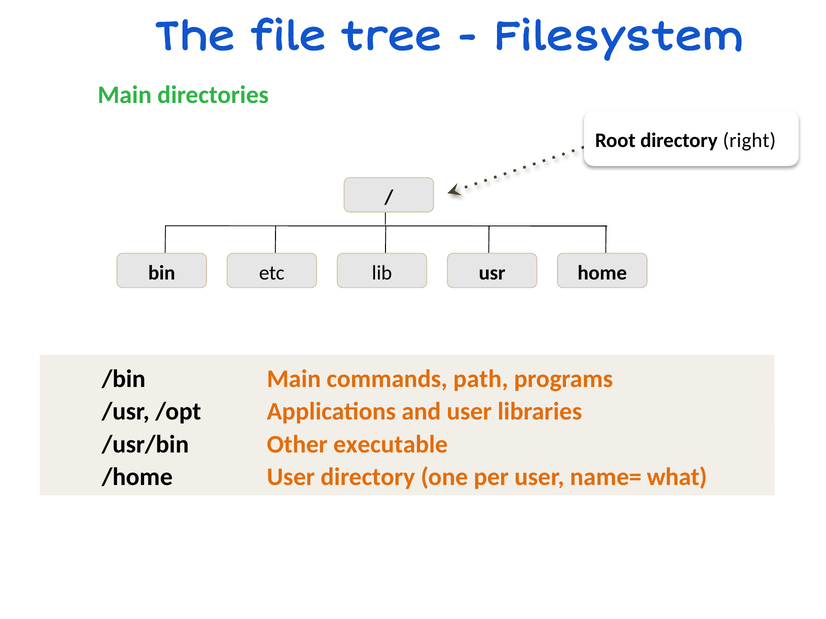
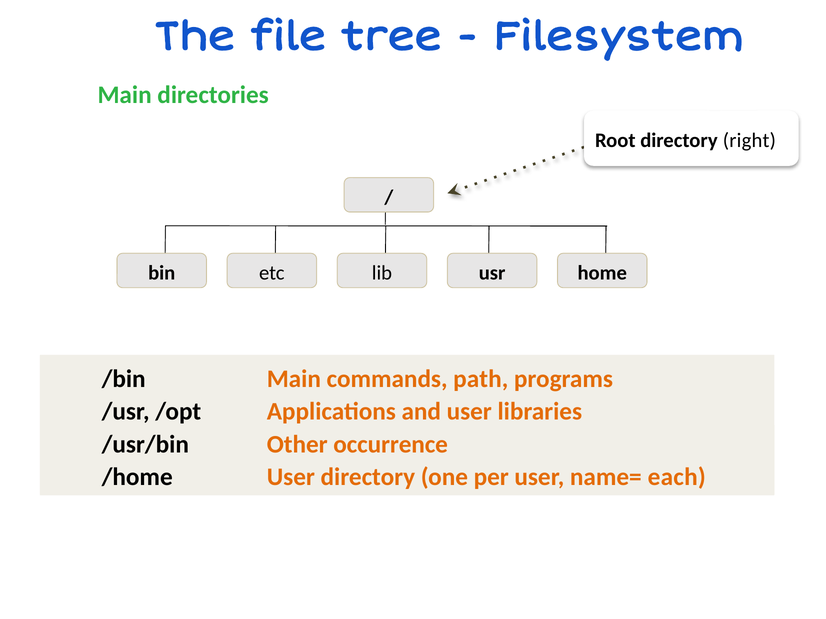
executable: executable -> occurrence
what: what -> each
